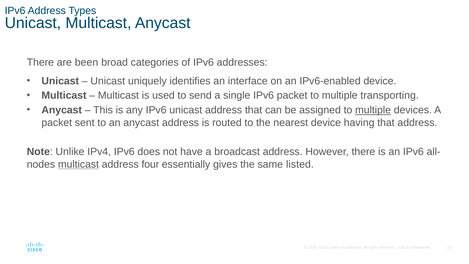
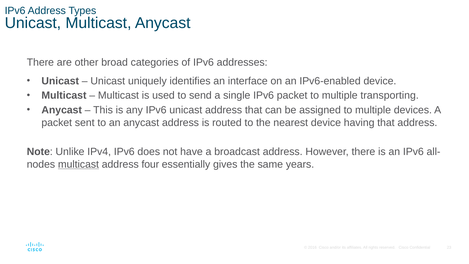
been: been -> other
multiple at (373, 110) underline: present -> none
listed: listed -> years
